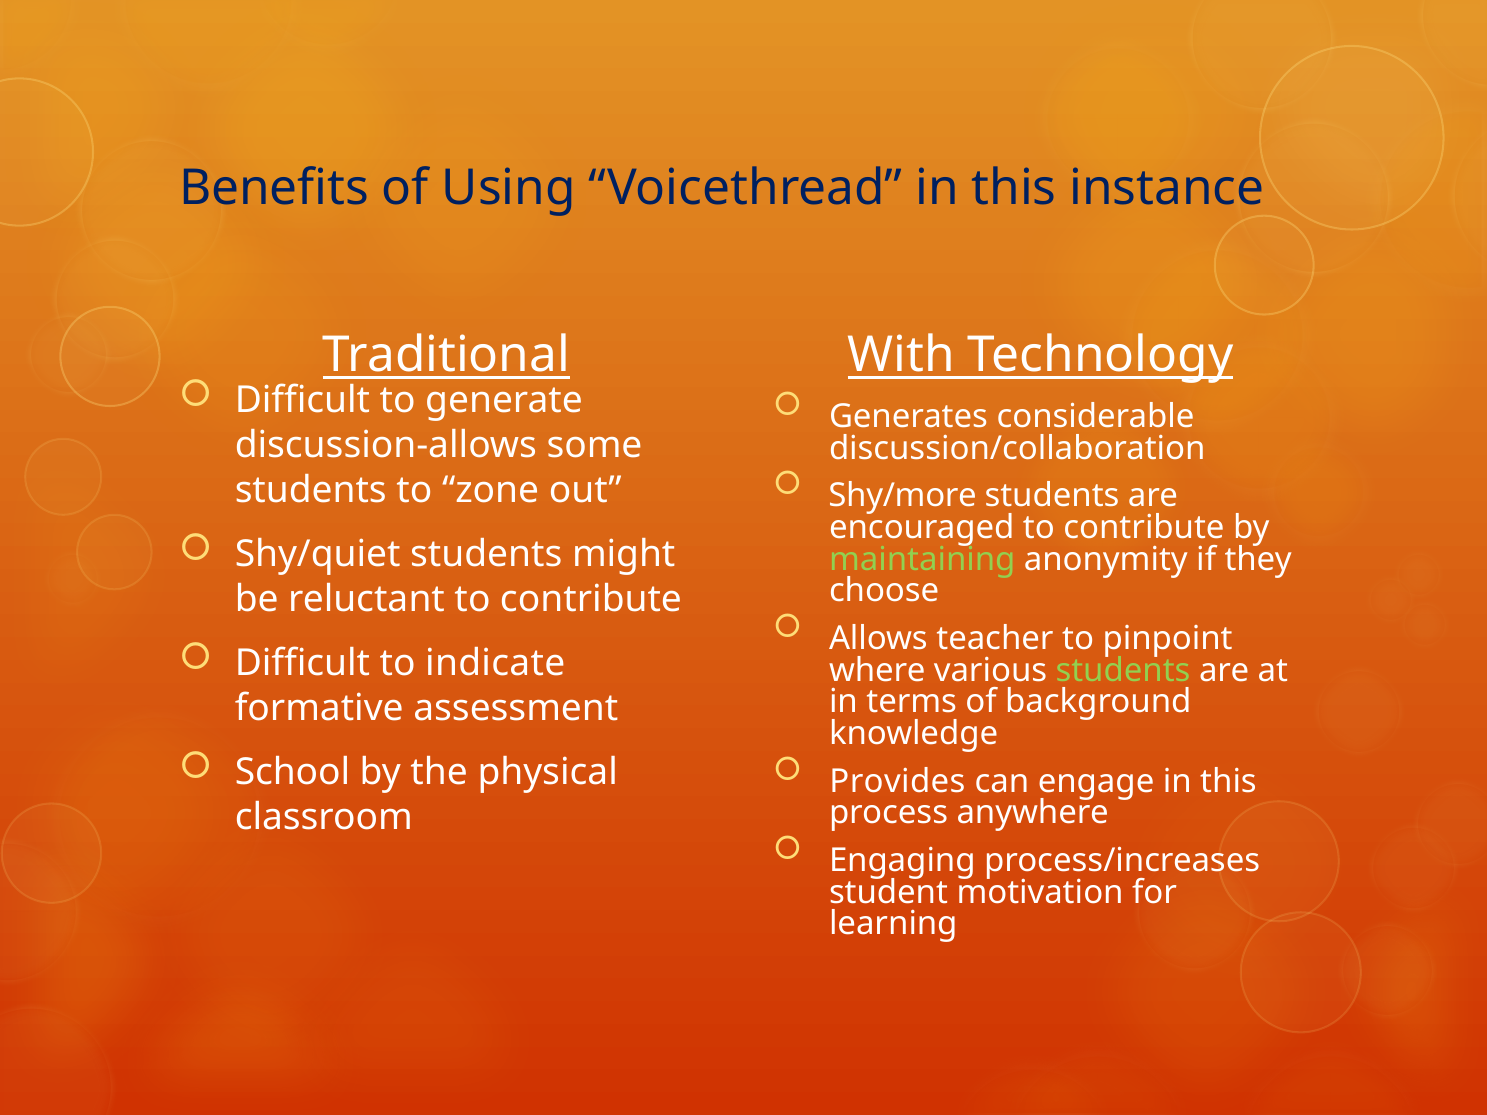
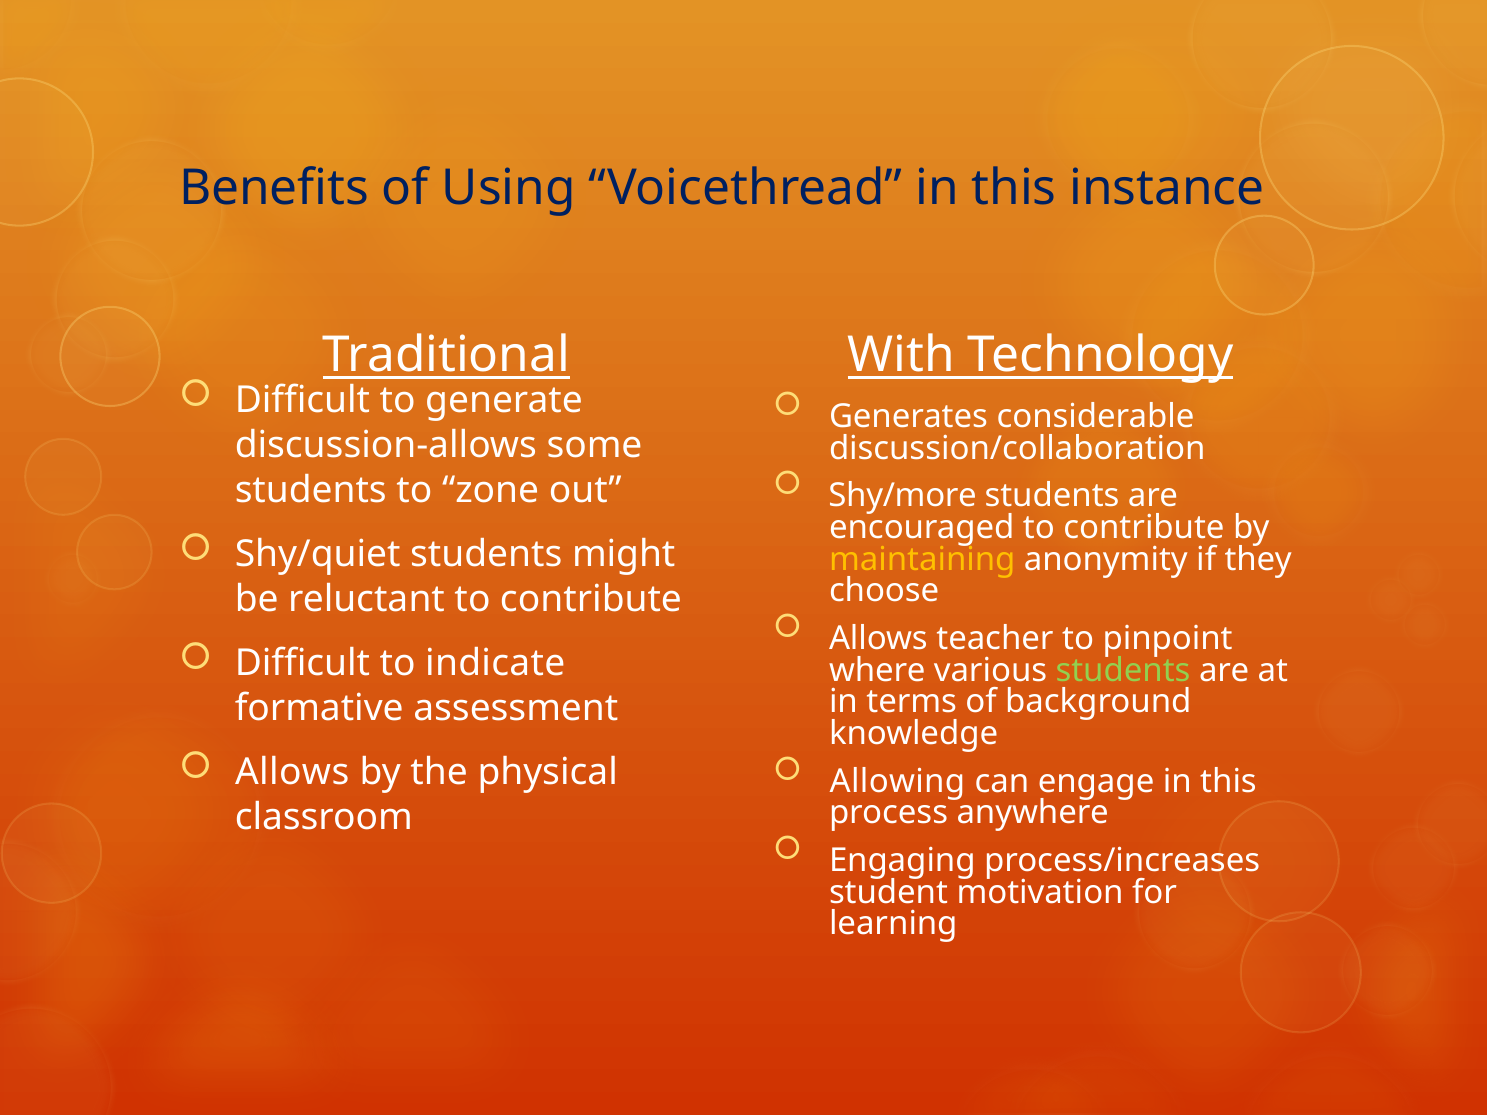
maintaining colour: light green -> yellow
School at (292, 773): School -> Allows
Provides: Provides -> Allowing
